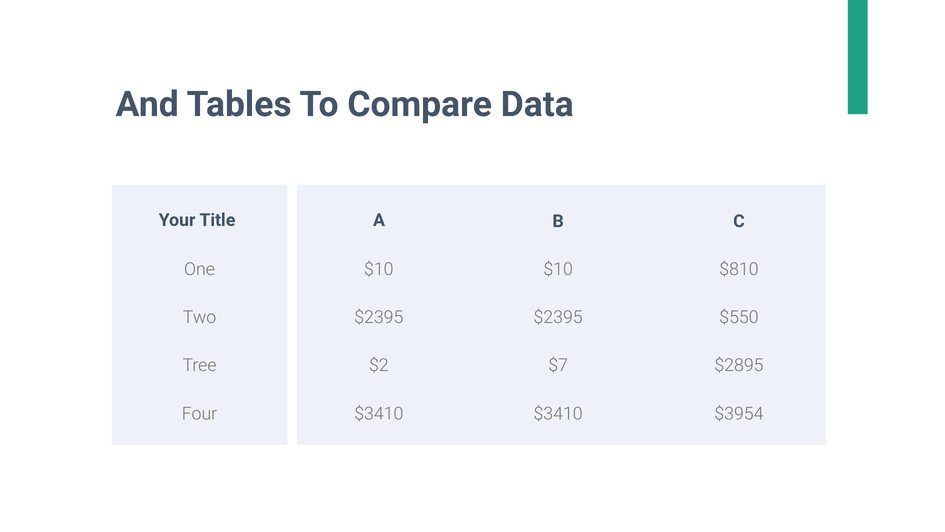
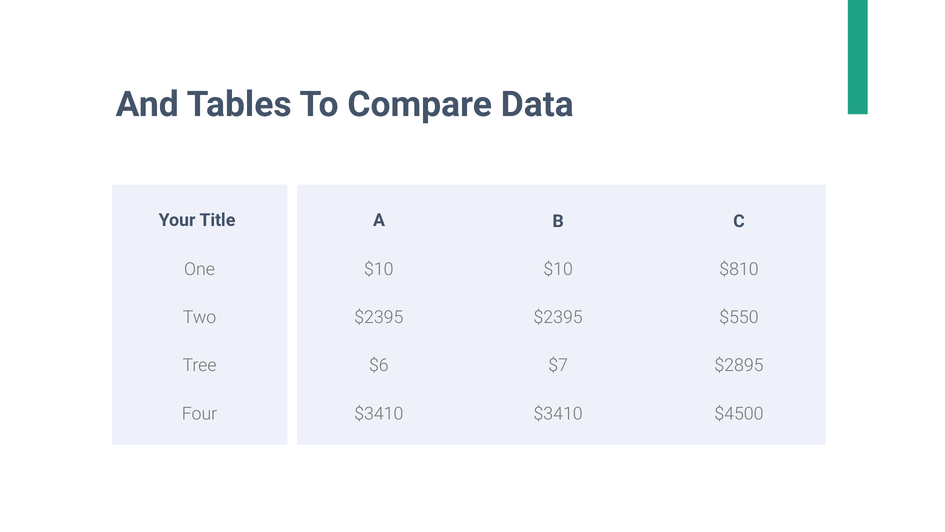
$2: $2 -> $6
$3954: $3954 -> $4500
